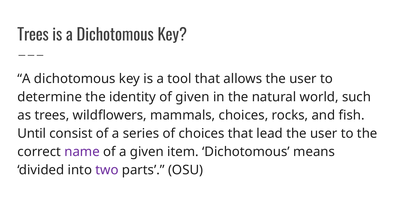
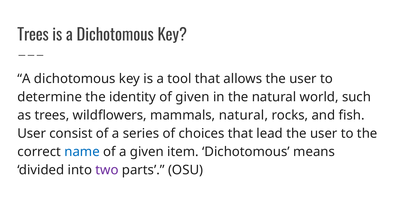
mammals choices: choices -> natural
Until at (32, 133): Until -> User
name colour: purple -> blue
